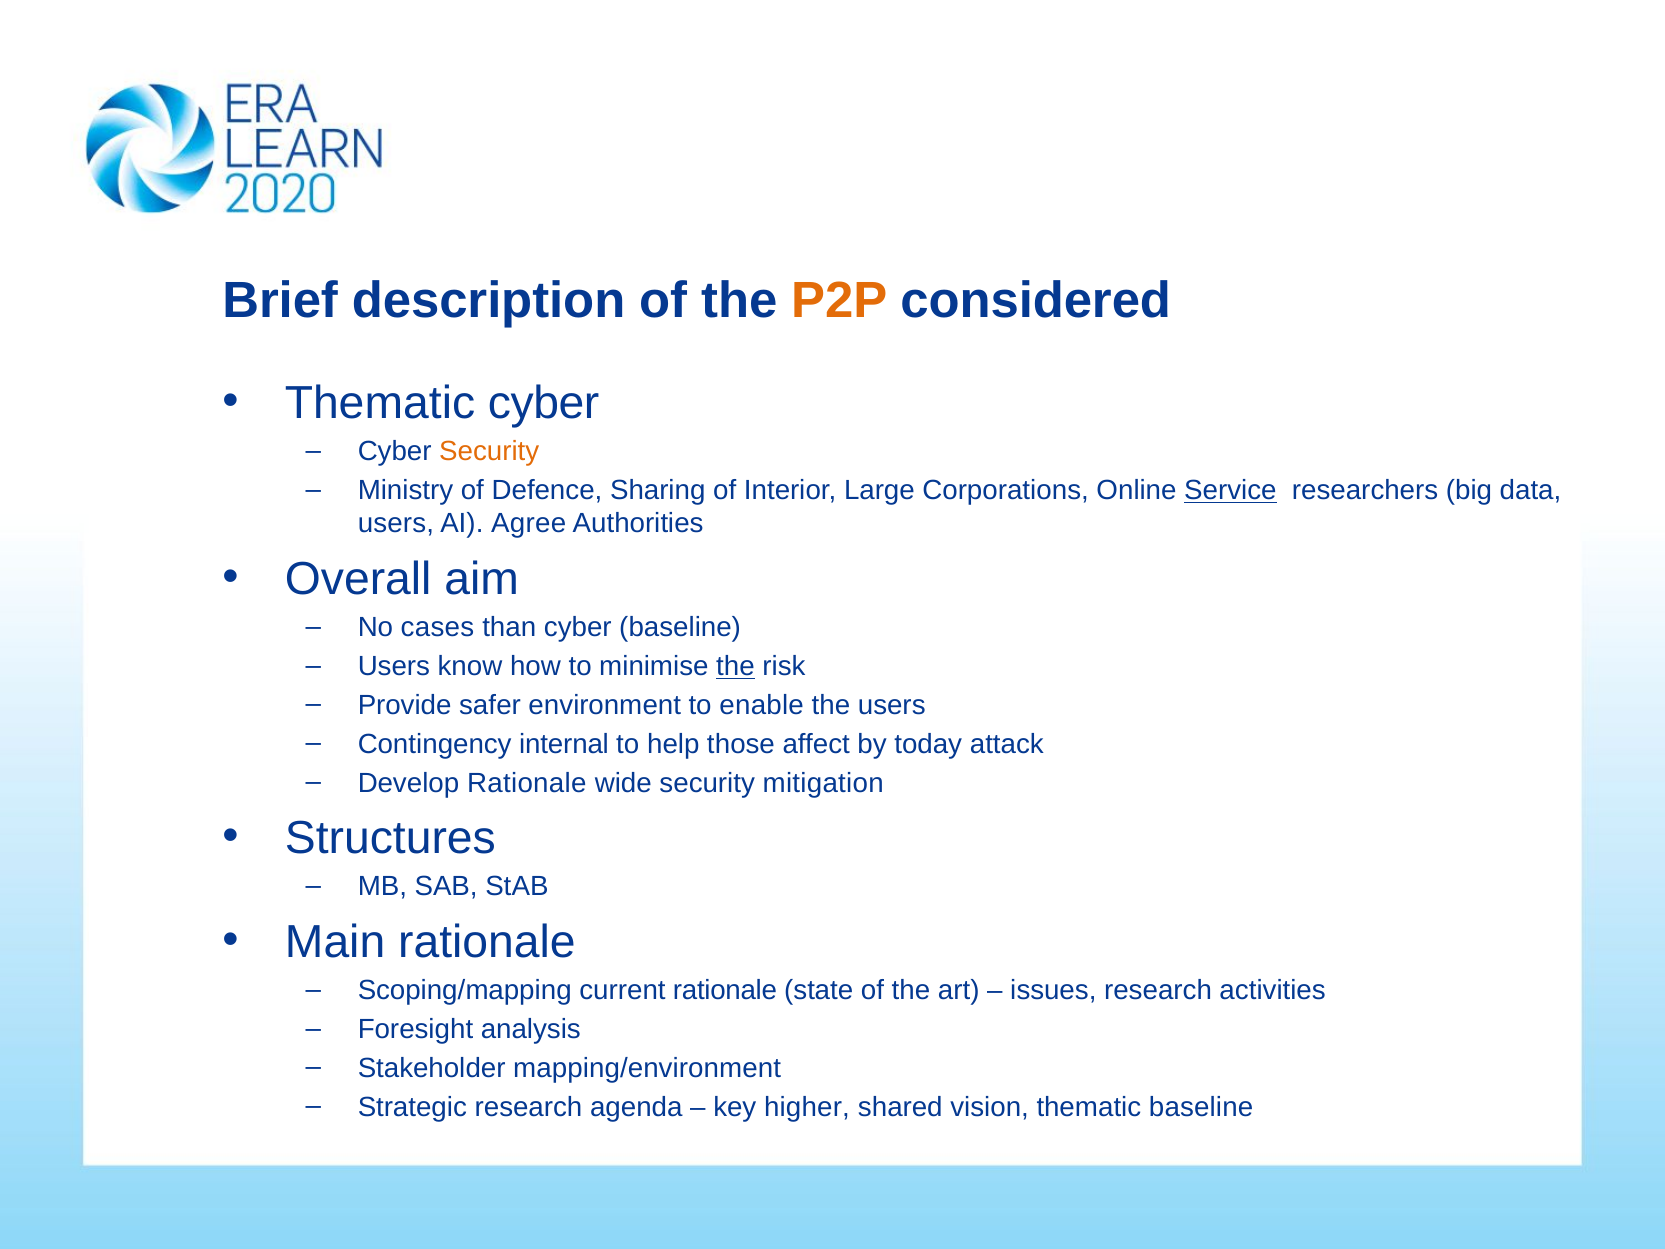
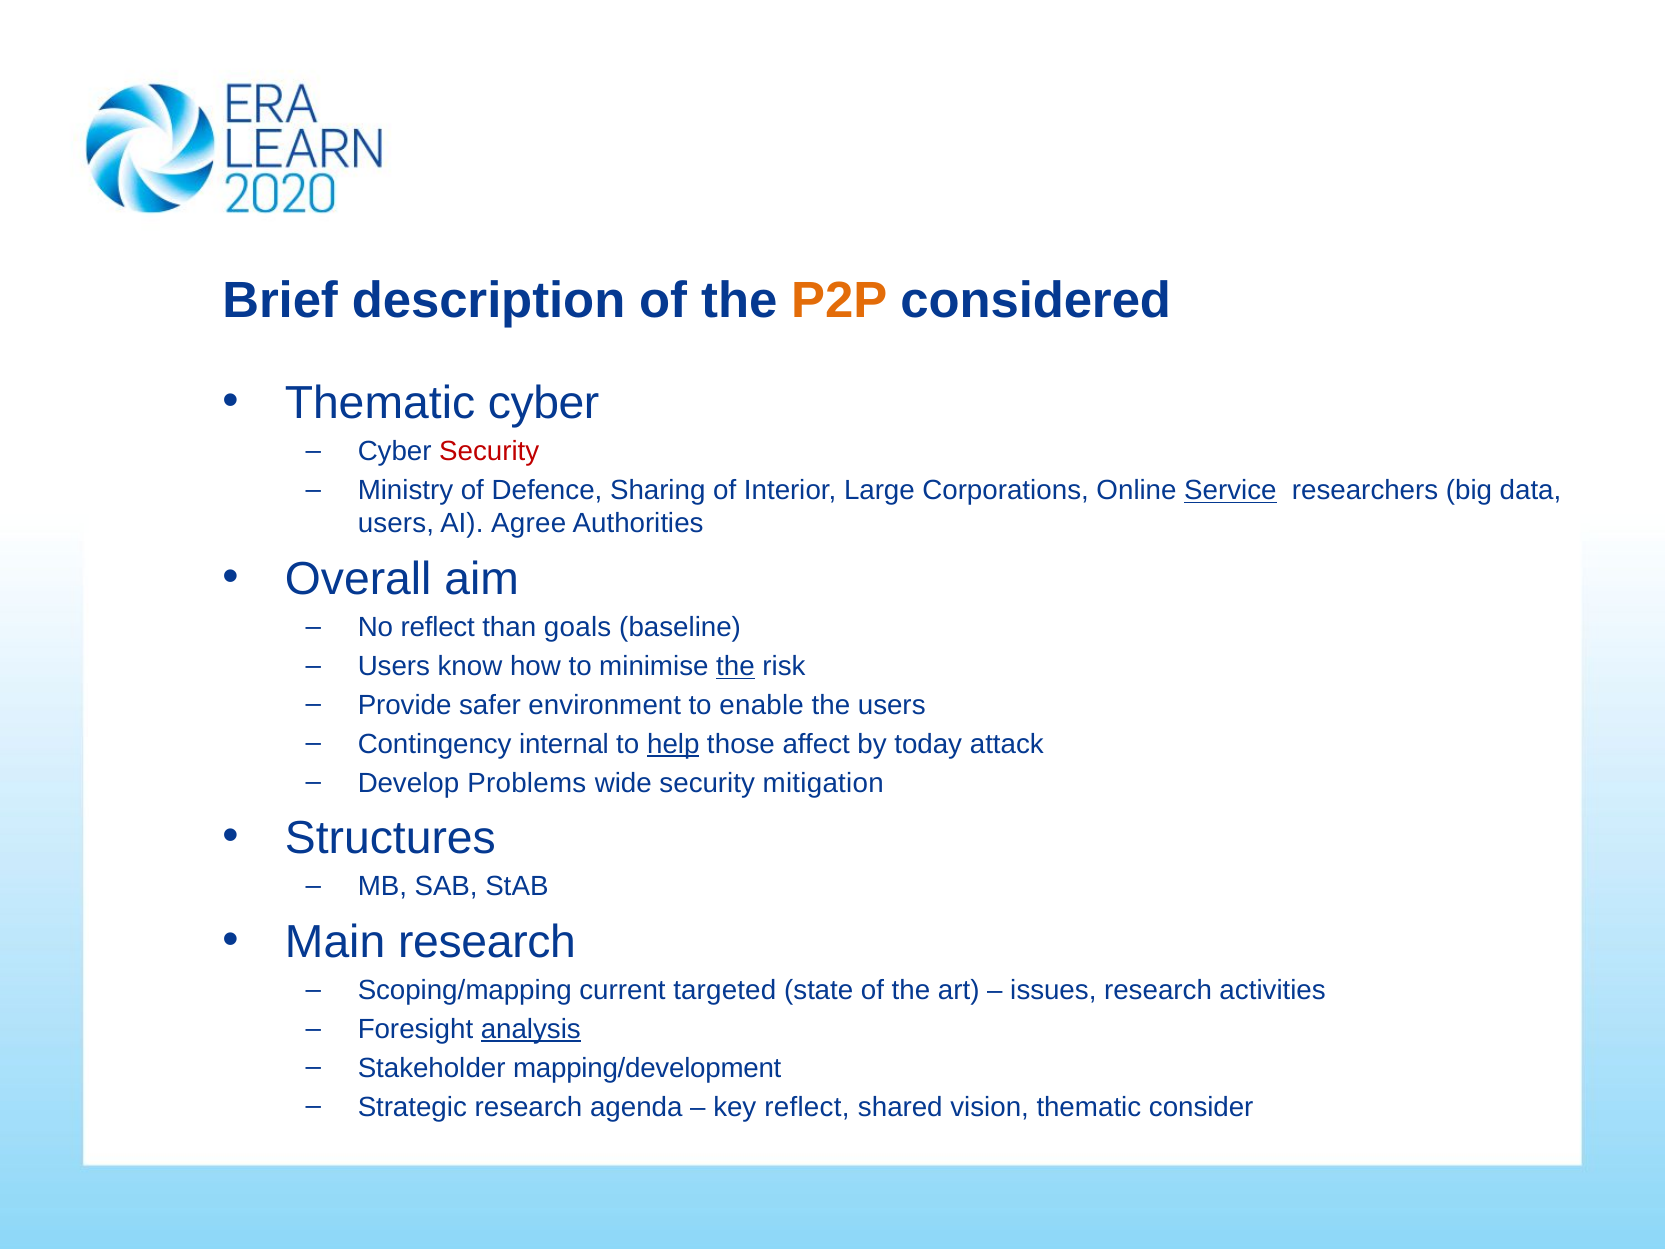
Security at (489, 452) colour: orange -> red
No cases: cases -> reflect
than cyber: cyber -> goals
help underline: none -> present
Develop Rationale: Rationale -> Problems
Main rationale: rationale -> research
current rationale: rationale -> targeted
analysis underline: none -> present
mapping/environment: mapping/environment -> mapping/development
key higher: higher -> reflect
thematic baseline: baseline -> consider
